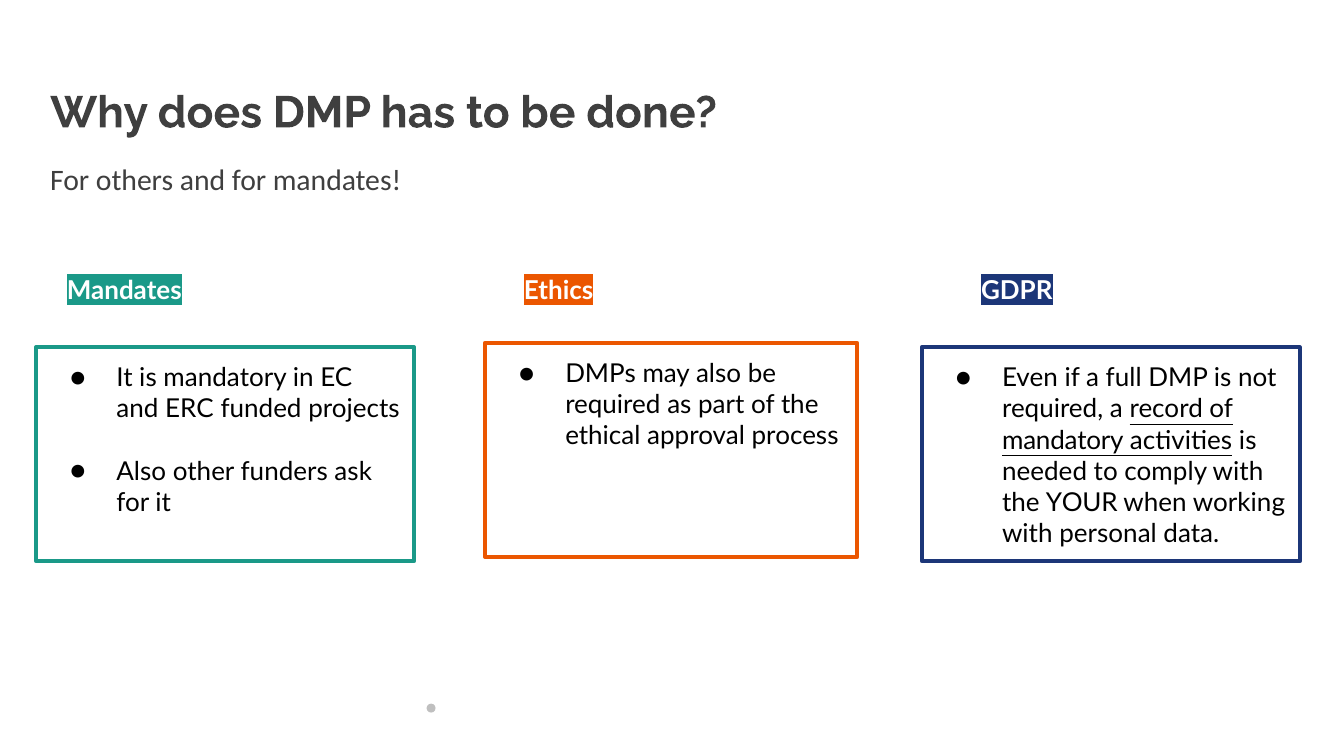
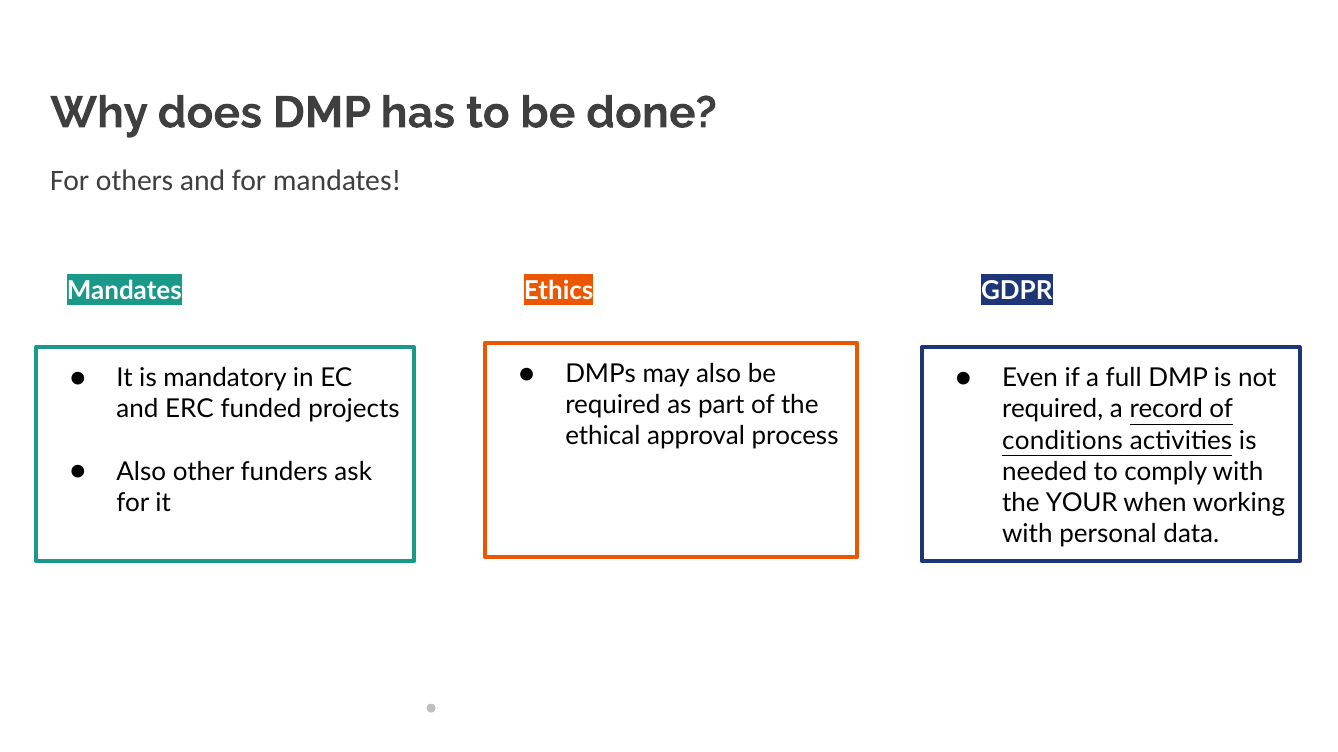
mandatory at (1063, 441): mandatory -> conditions
